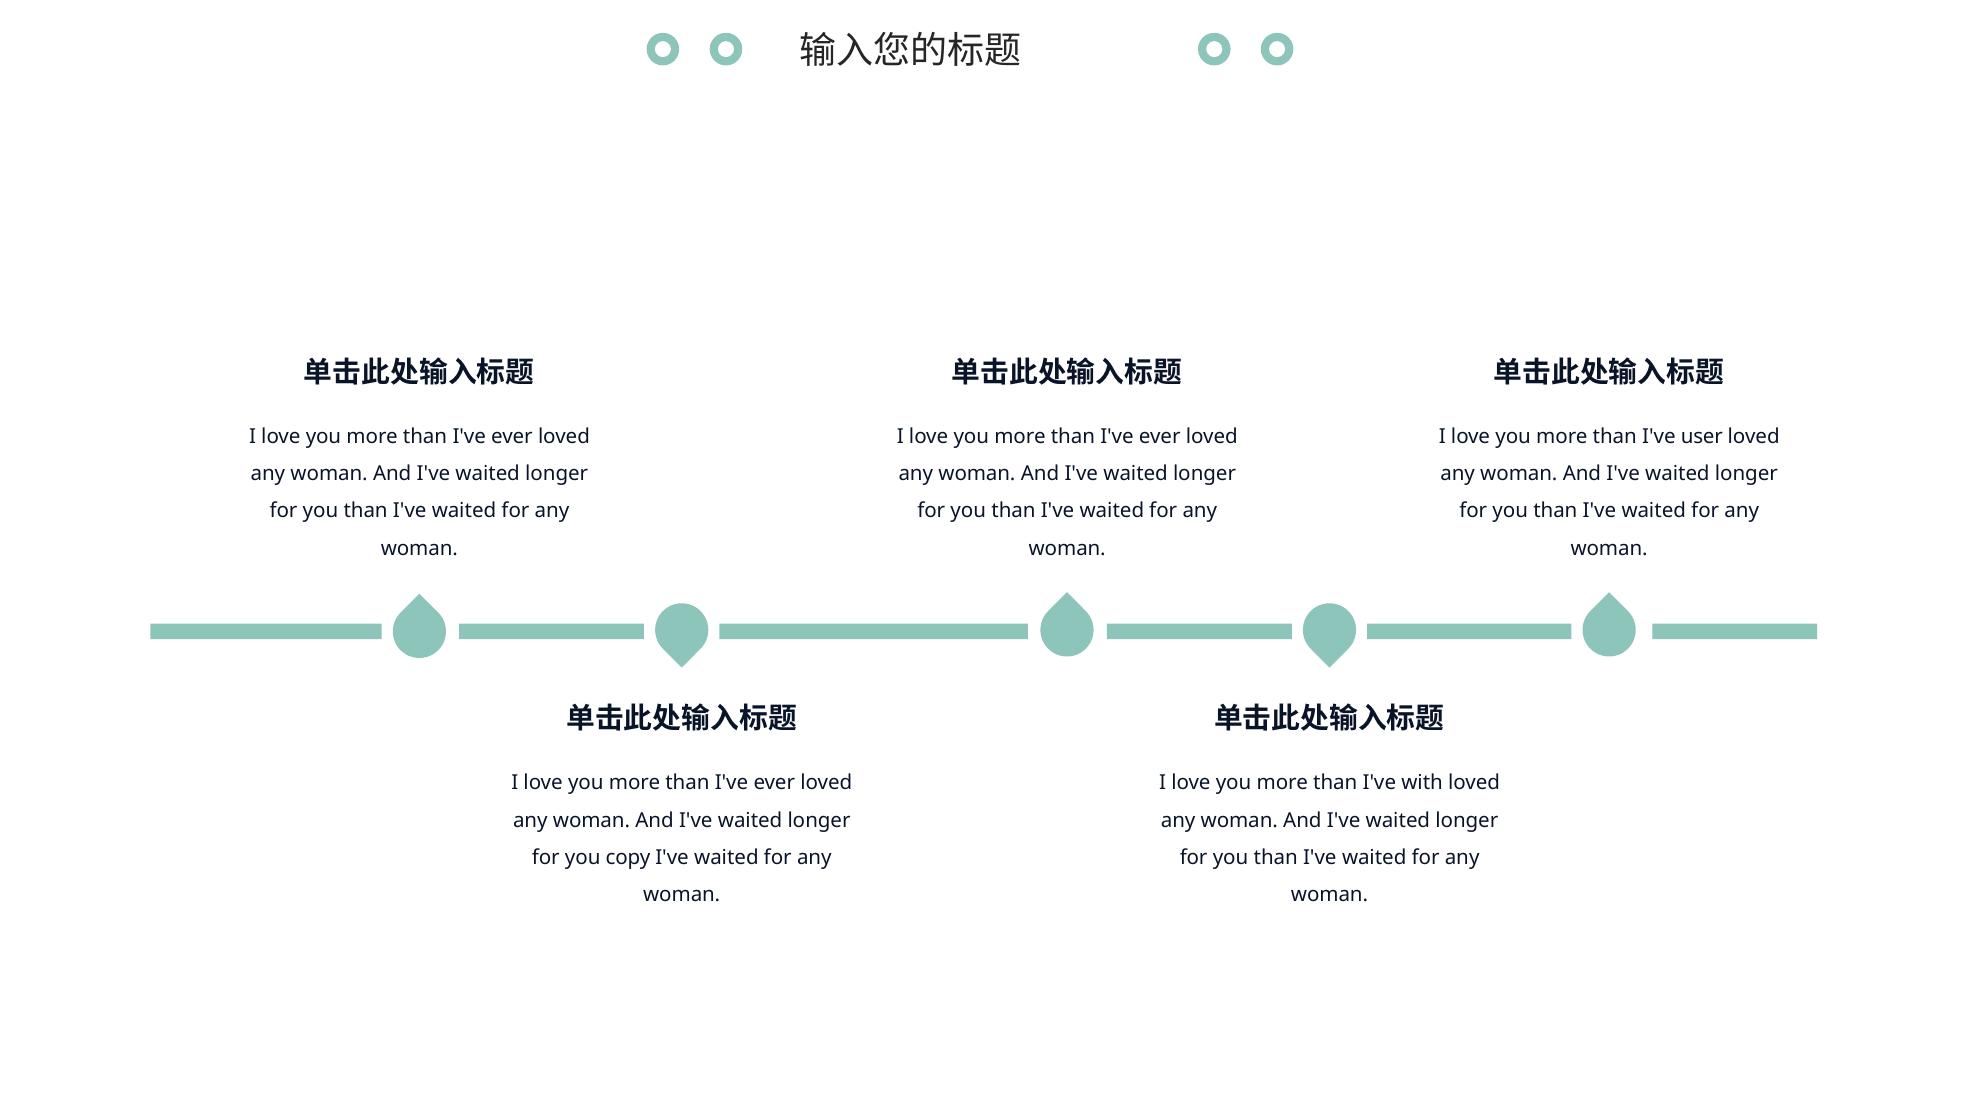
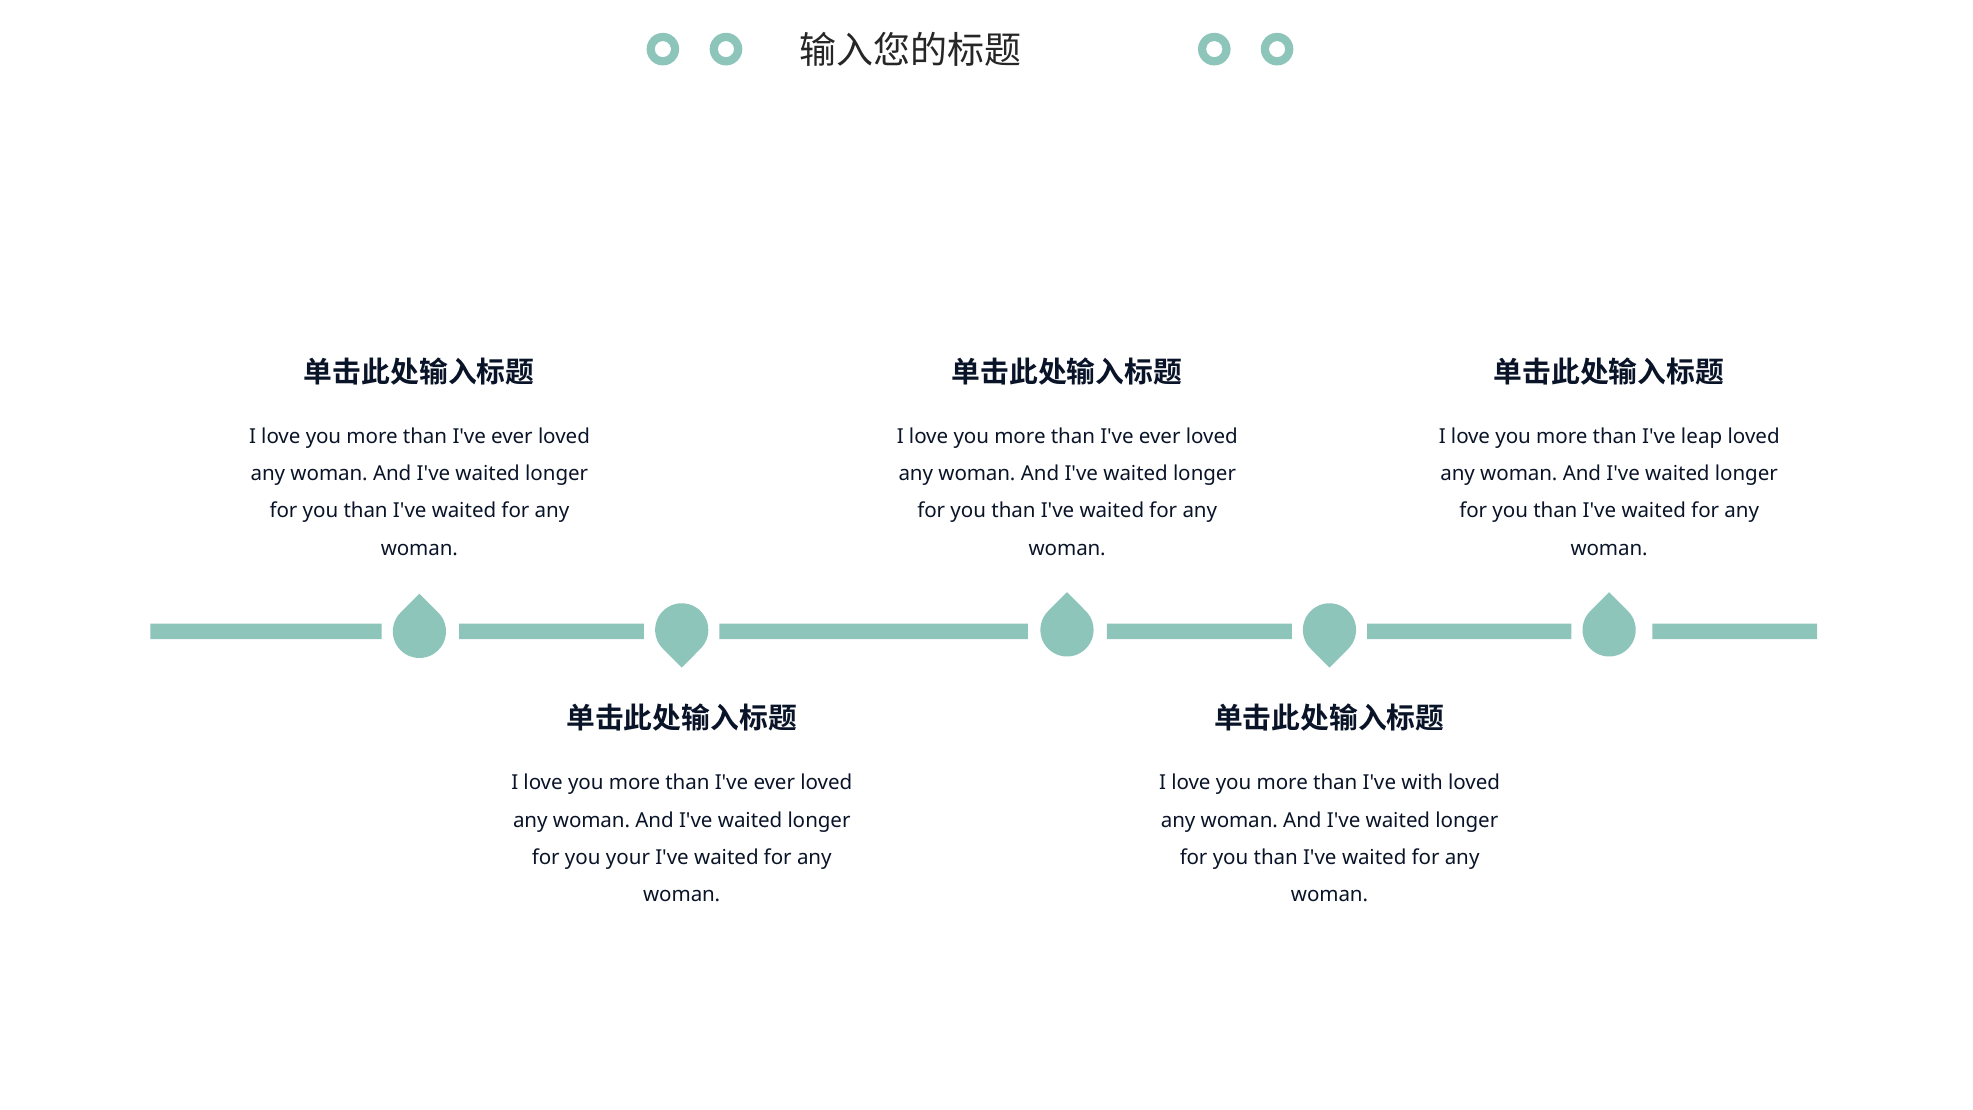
user: user -> leap
copy: copy -> your
